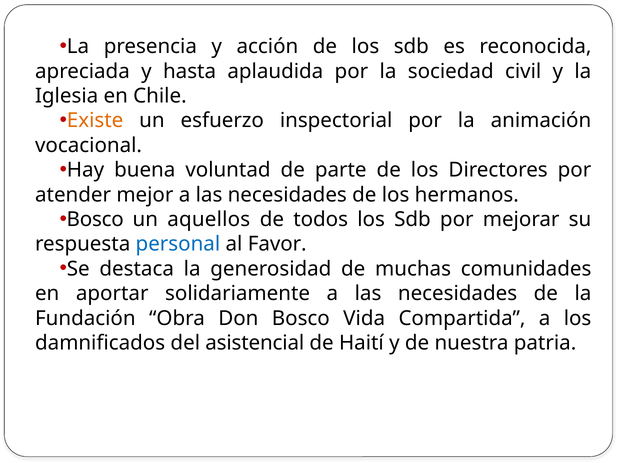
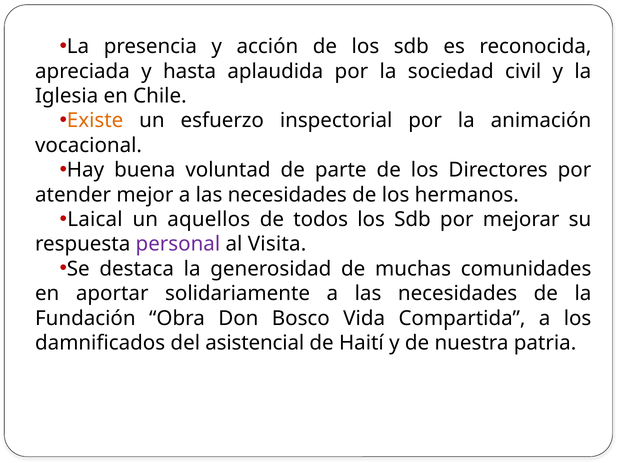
Bosco at (95, 219): Bosco -> Laical
personal colour: blue -> purple
Favor: Favor -> Visita
